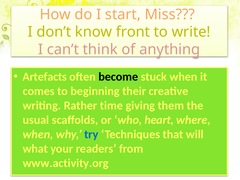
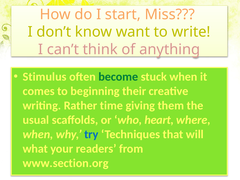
front: front -> want
Artefacts: Artefacts -> Stimulus
become colour: black -> green
www.activity.org: www.activity.org -> www.section.org
